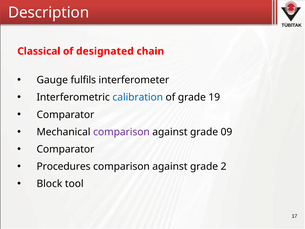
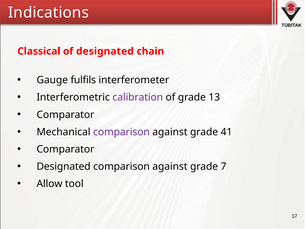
Description: Description -> Indications
calibration colour: blue -> purple
19: 19 -> 13
09: 09 -> 41
Procedures at (64, 166): Procedures -> Designated
2: 2 -> 7
Block: Block -> Allow
